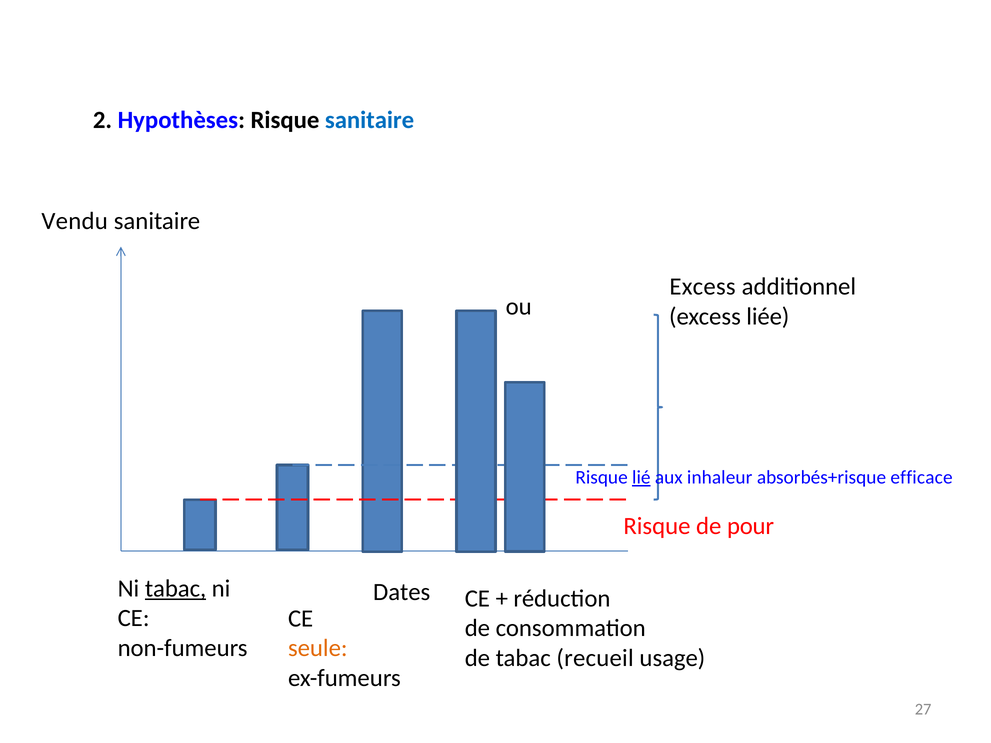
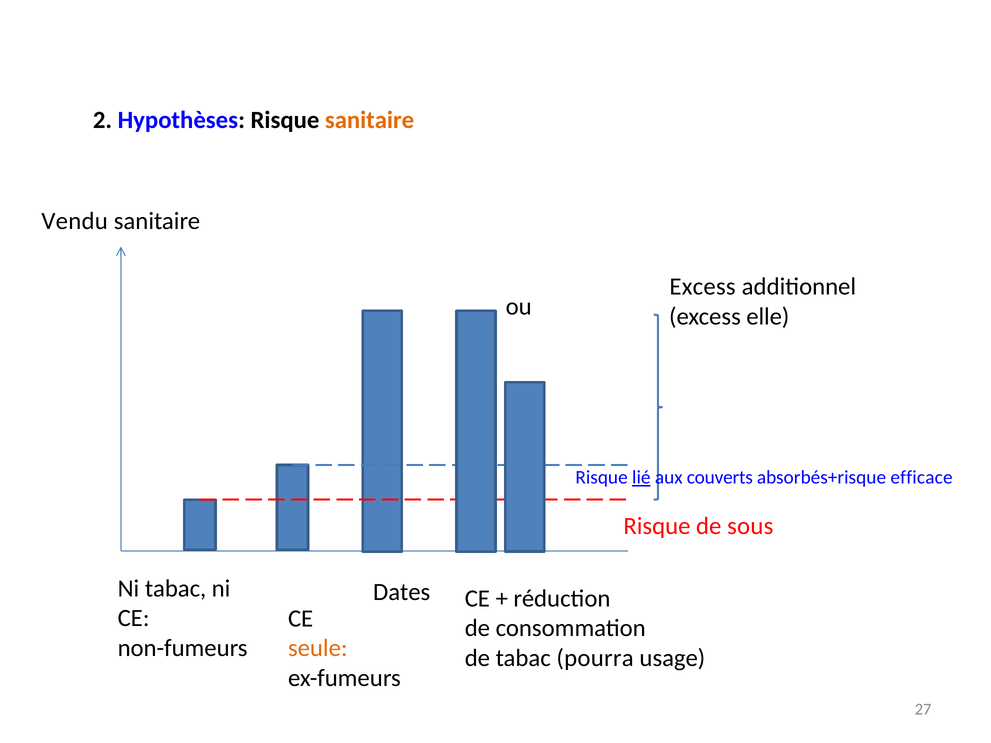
sanitaire at (370, 120) colour: blue -> orange
liée: liée -> elle
inhaleur: inhaleur -> couverts
pour: pour -> sous
tabac at (176, 589) underline: present -> none
recueil: recueil -> pourra
